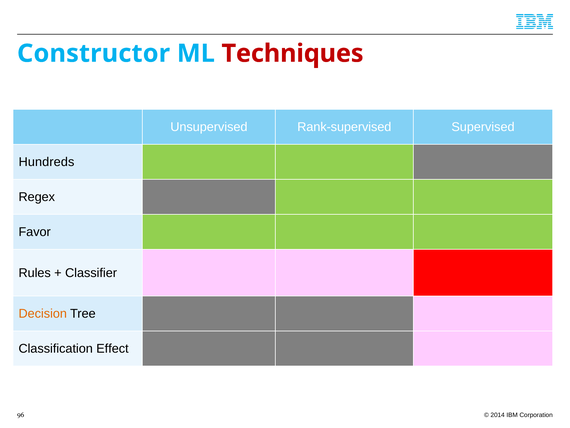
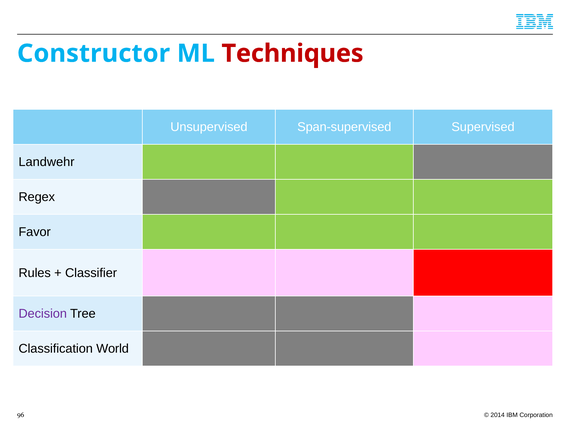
Rank-supervised: Rank-supervised -> Span-supervised
Hundreds: Hundreds -> Landwehr
Decision colour: orange -> purple
Effect: Effect -> World
